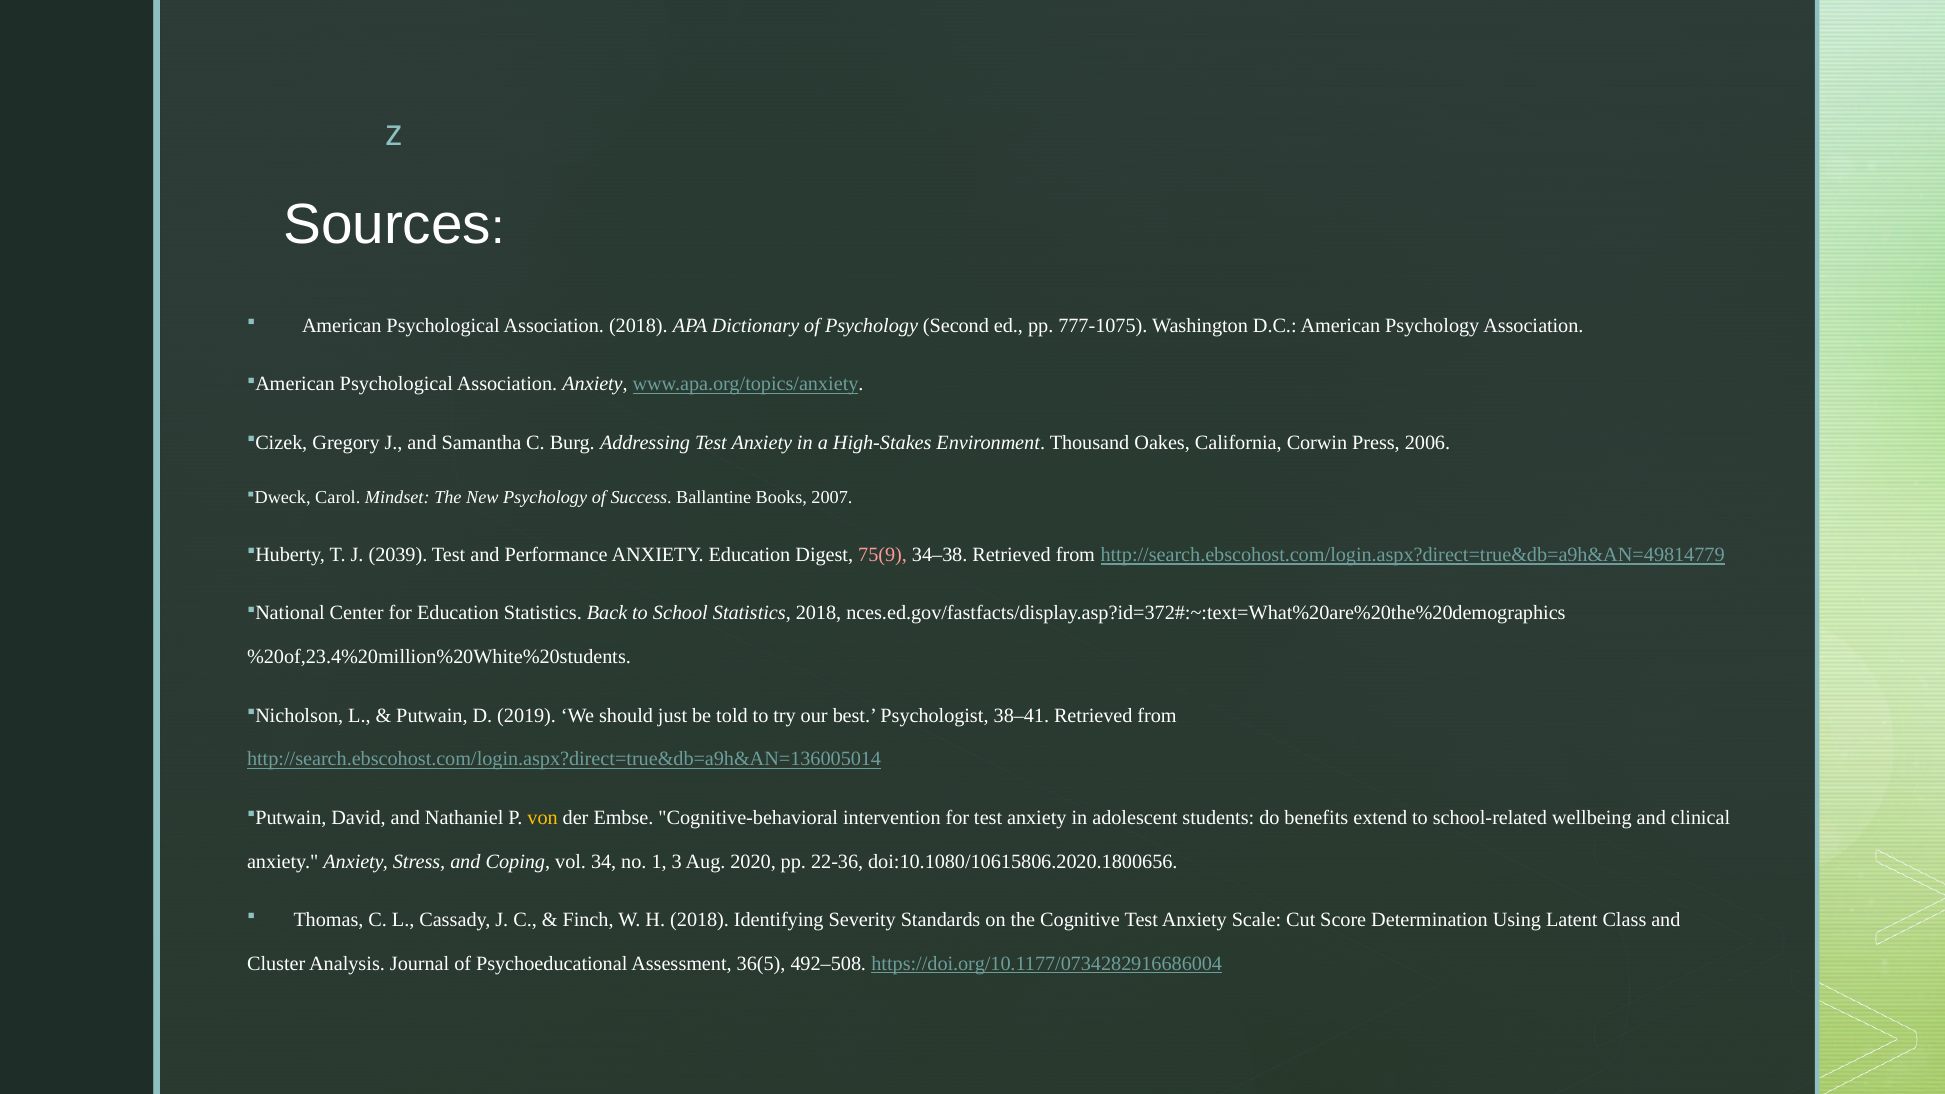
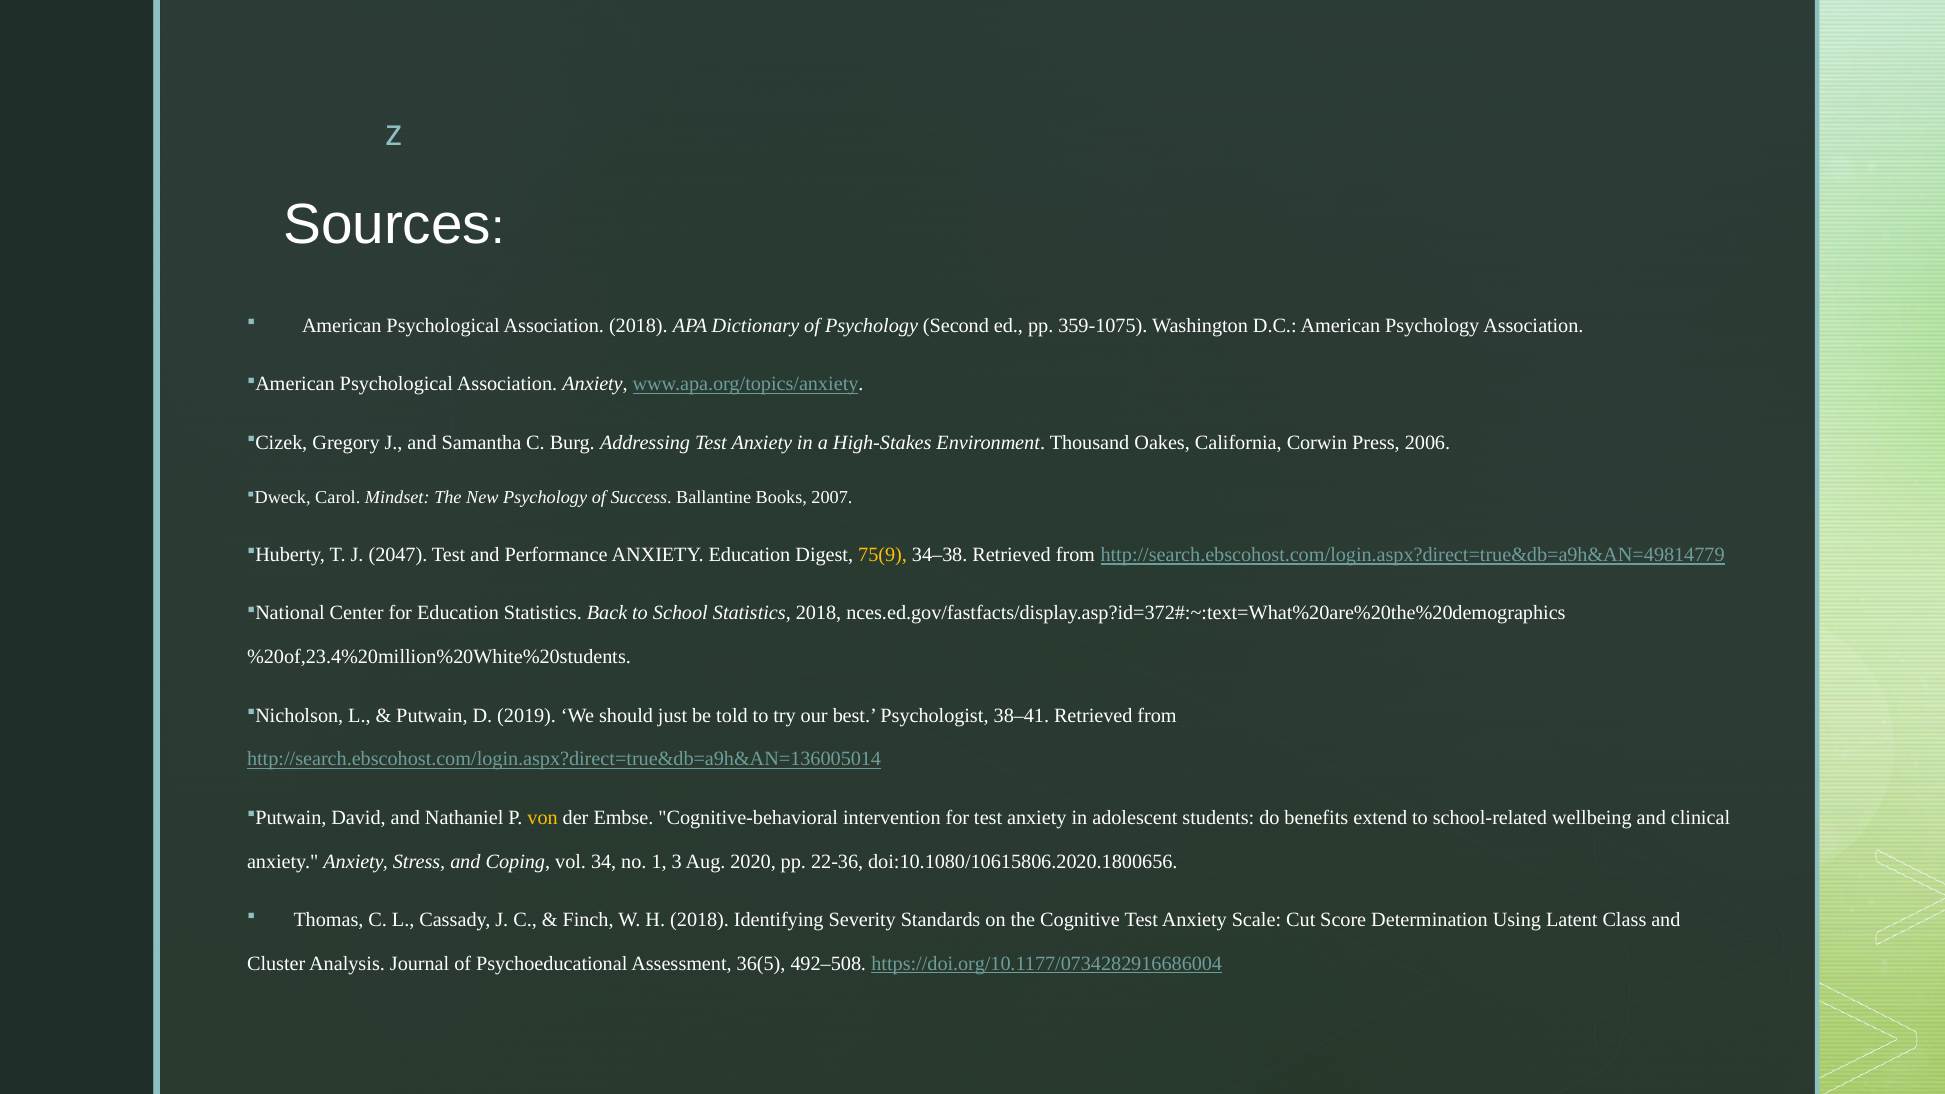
777-1075: 777-1075 -> 359-1075
2039: 2039 -> 2047
75(9 colour: pink -> yellow
